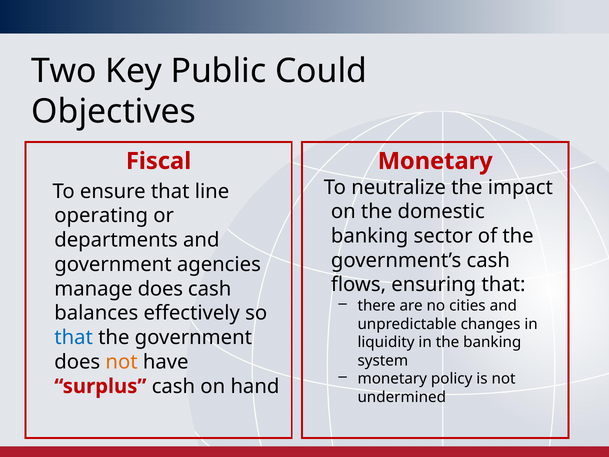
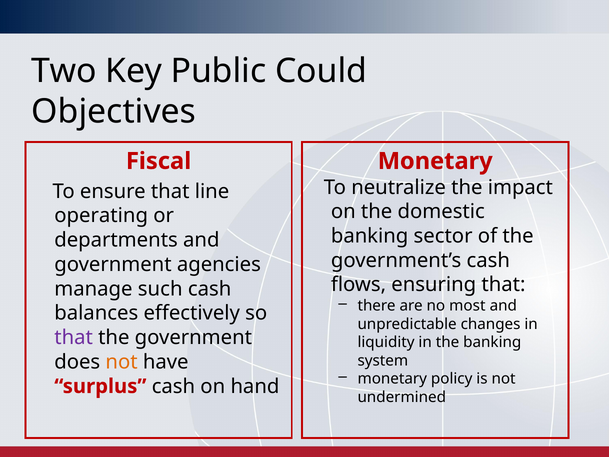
manage does: does -> such
cities: cities -> most
that at (74, 337) colour: blue -> purple
